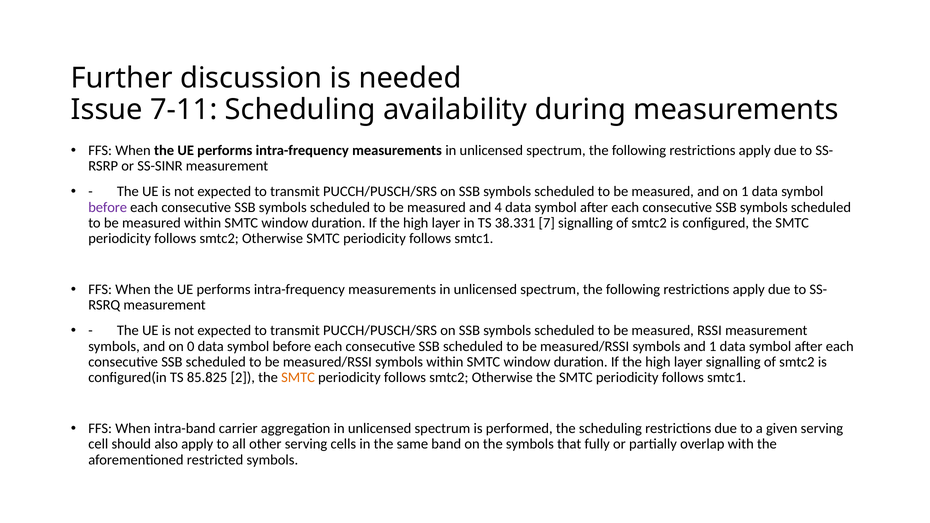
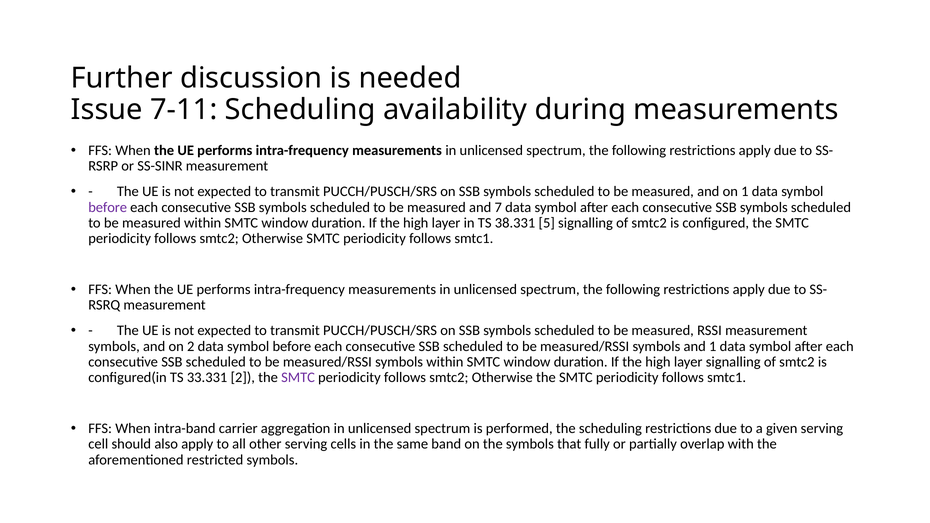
4: 4 -> 7
7: 7 -> 5
on 0: 0 -> 2
85.825: 85.825 -> 33.331
SMTC at (298, 378) colour: orange -> purple
